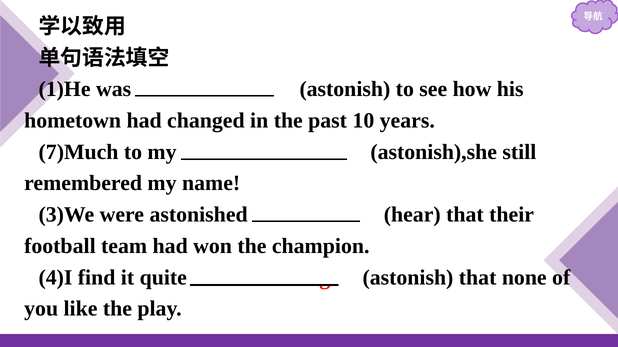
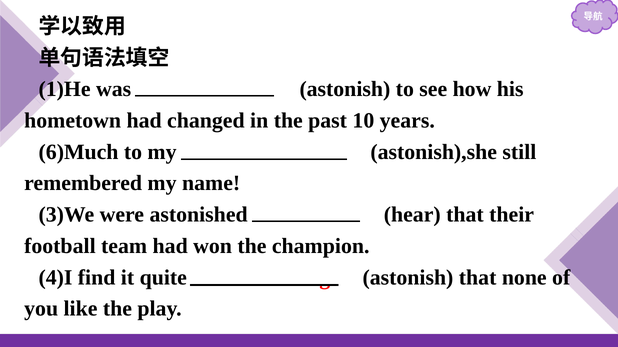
7)Much: 7)Much -> 6)Much
